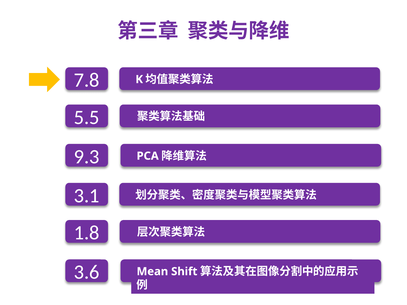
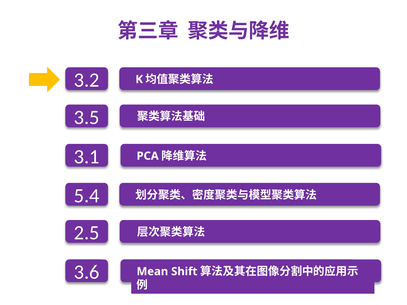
7.8: 7.8 -> 3.2
5.5: 5.5 -> 3.5
9.3: 9.3 -> 3.1
3.1: 3.1 -> 5.4
1.8: 1.8 -> 2.5
